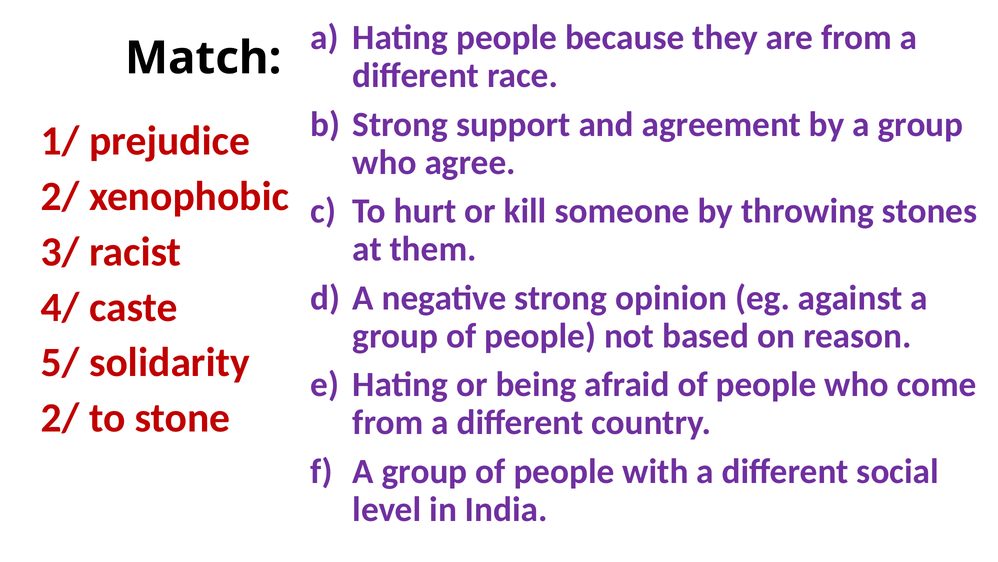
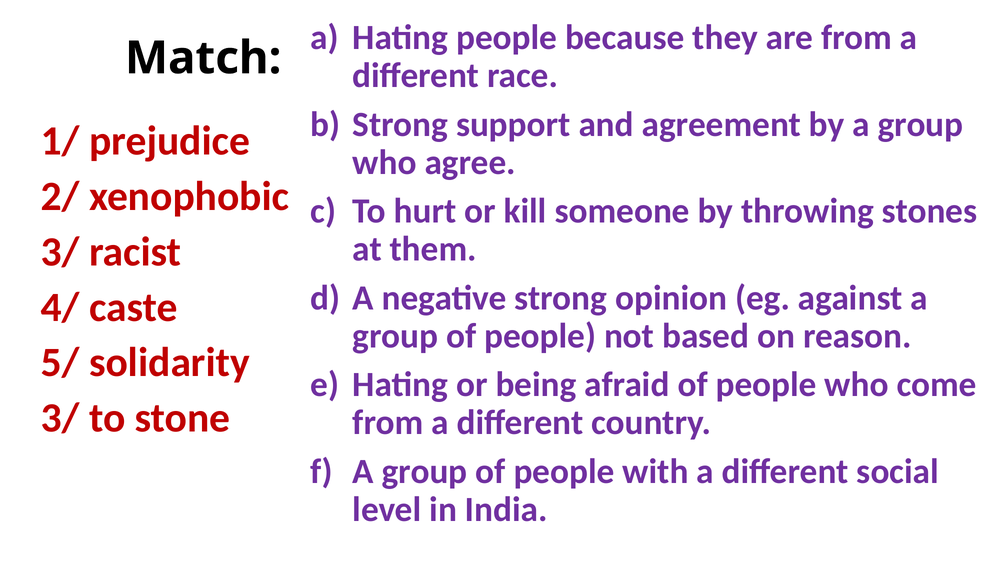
2/ at (60, 418): 2/ -> 3/
